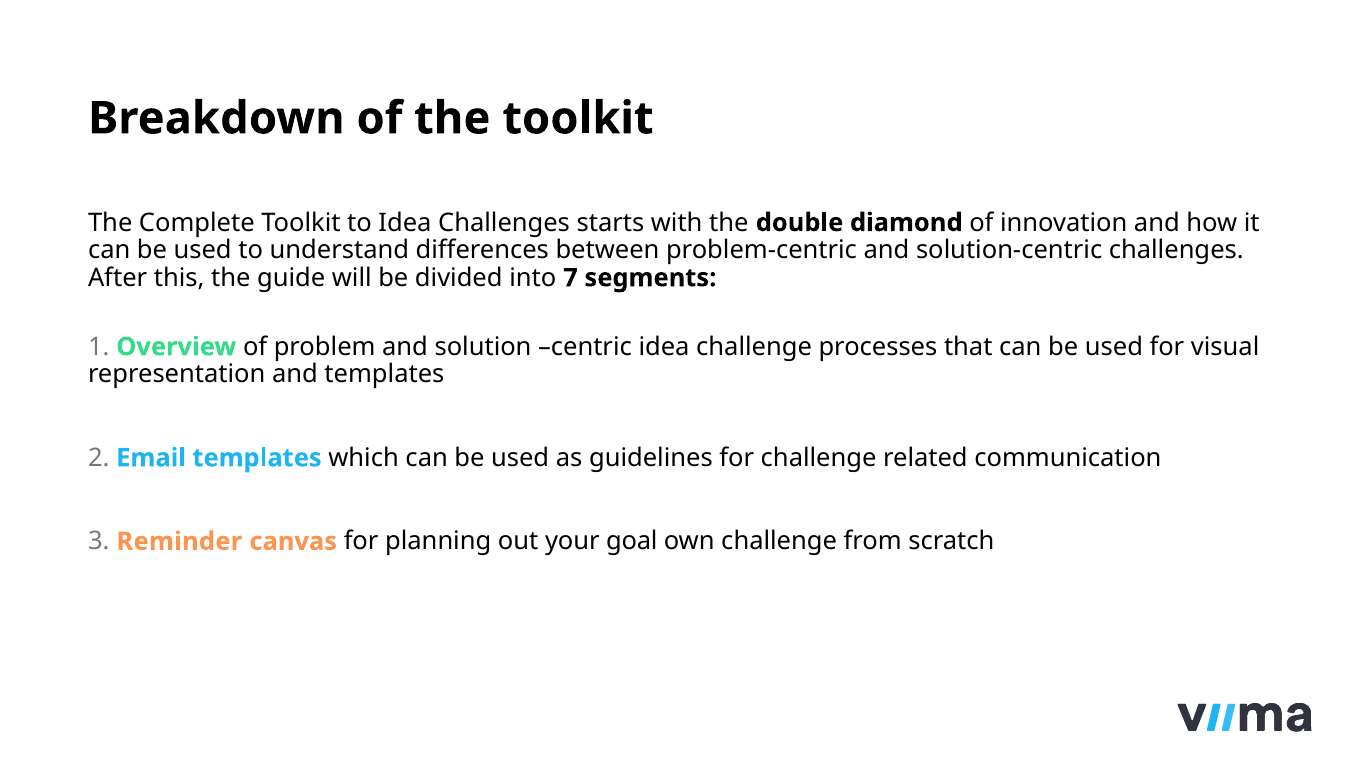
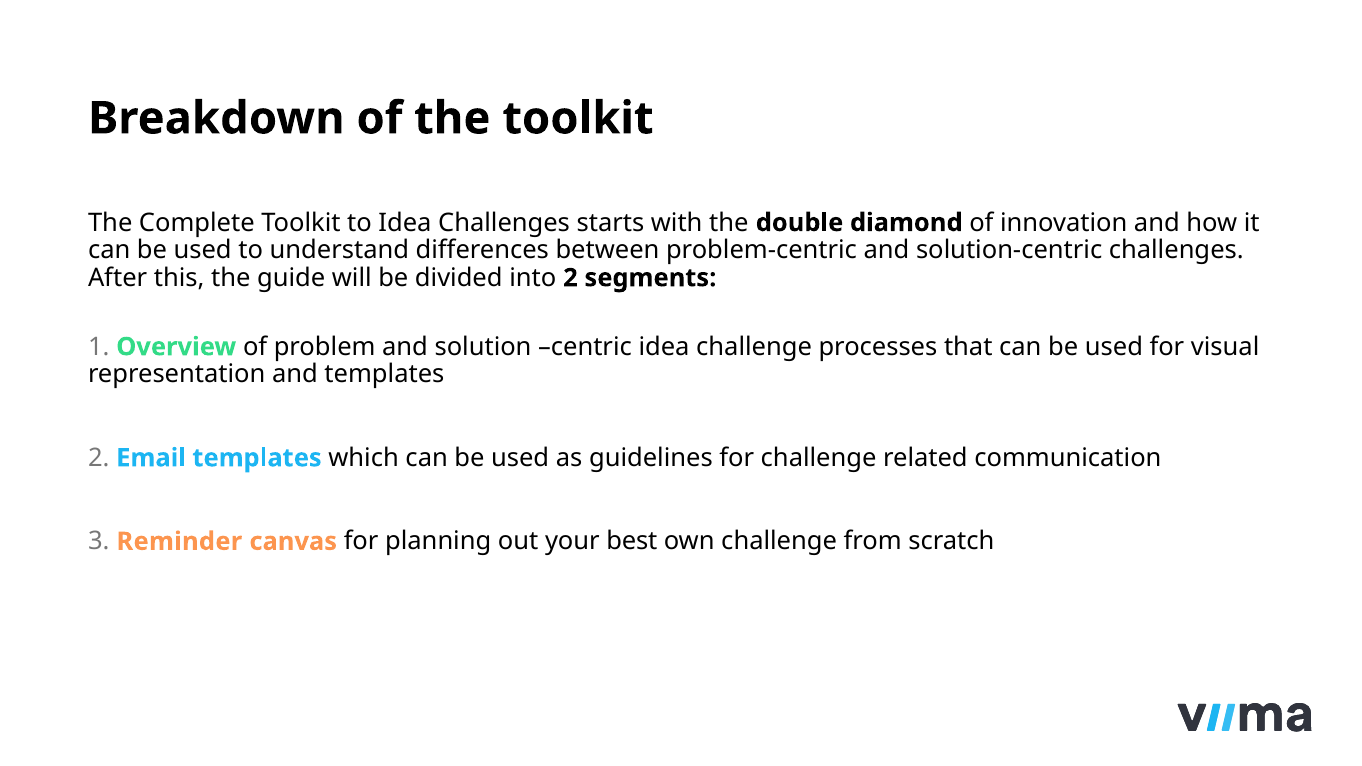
into 7: 7 -> 2
goal: goal -> best
